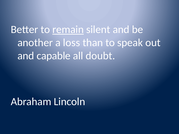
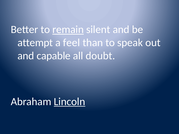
another: another -> attempt
loss: loss -> feel
Lincoln underline: none -> present
